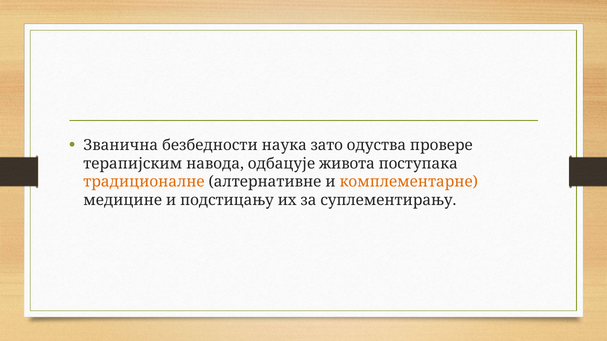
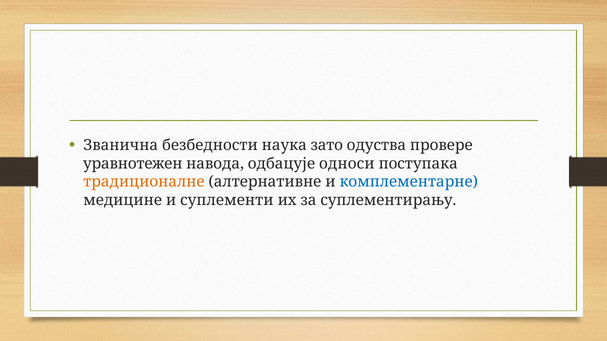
терапијским: терапијским -> уравнотежен
живота: живота -> односи
комплементарне colour: orange -> blue
подстицању: подстицању -> суплементи
